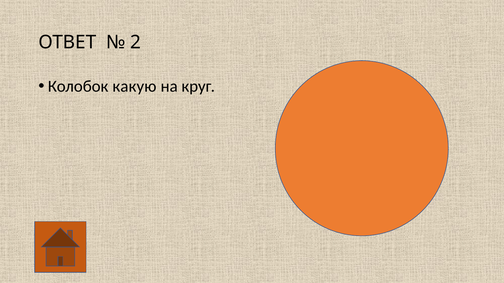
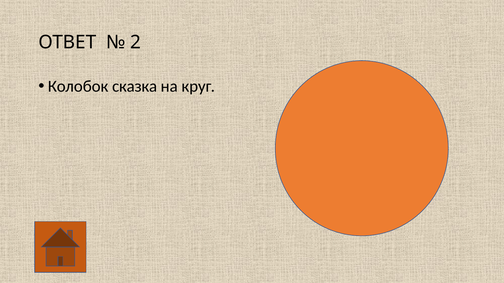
какую: какую -> сказка
